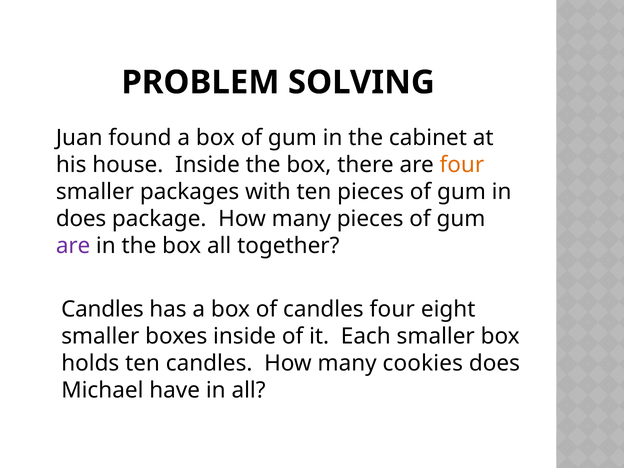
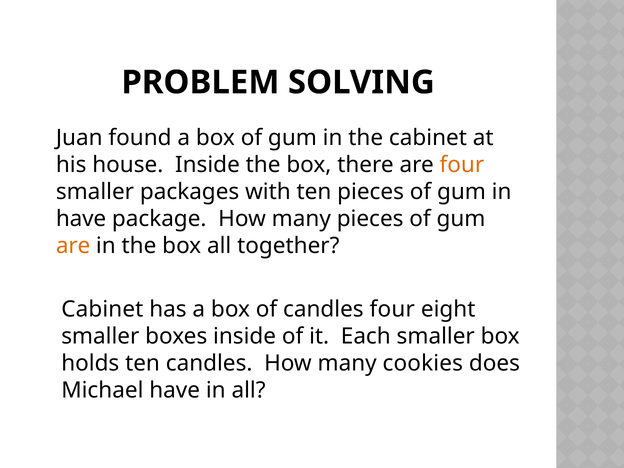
does at (81, 219): does -> have
are at (73, 246) colour: purple -> orange
Candles at (102, 309): Candles -> Cabinet
